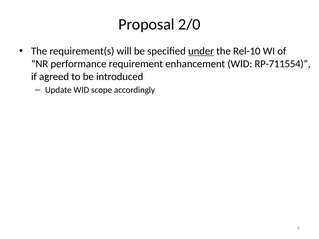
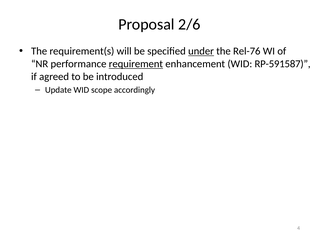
2/0: 2/0 -> 2/6
Rel-10: Rel-10 -> Rel-76
requirement underline: none -> present
RP-711554: RP-711554 -> RP-591587
